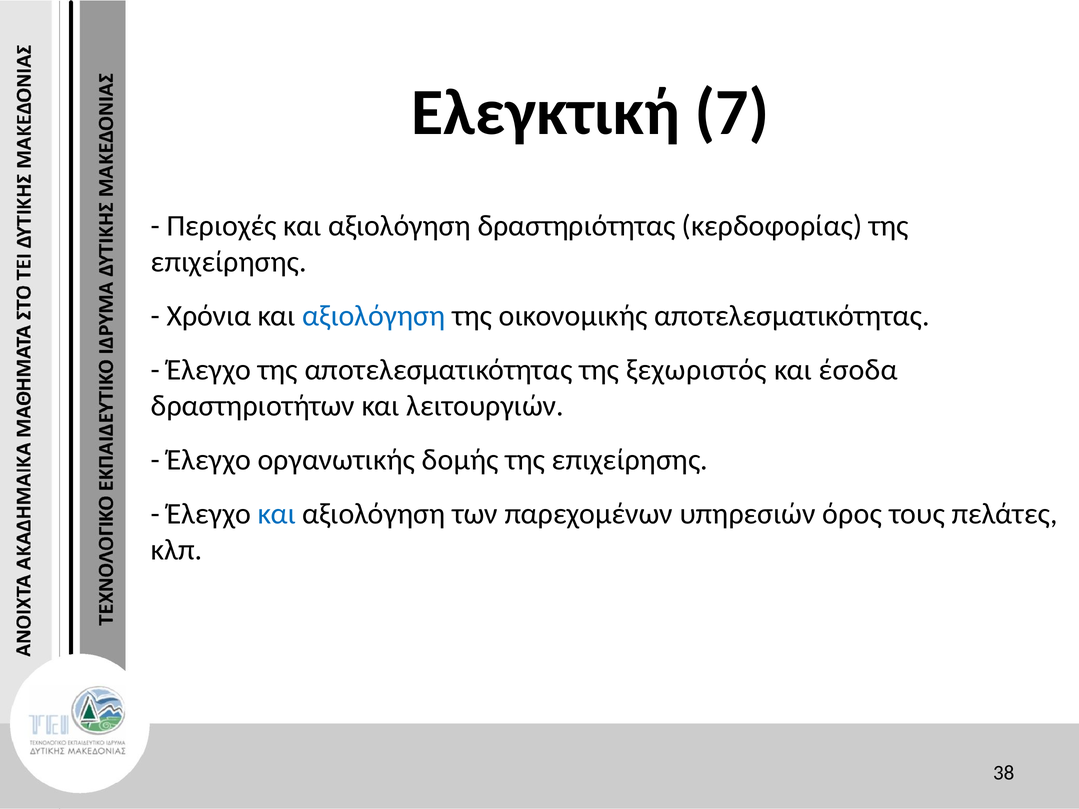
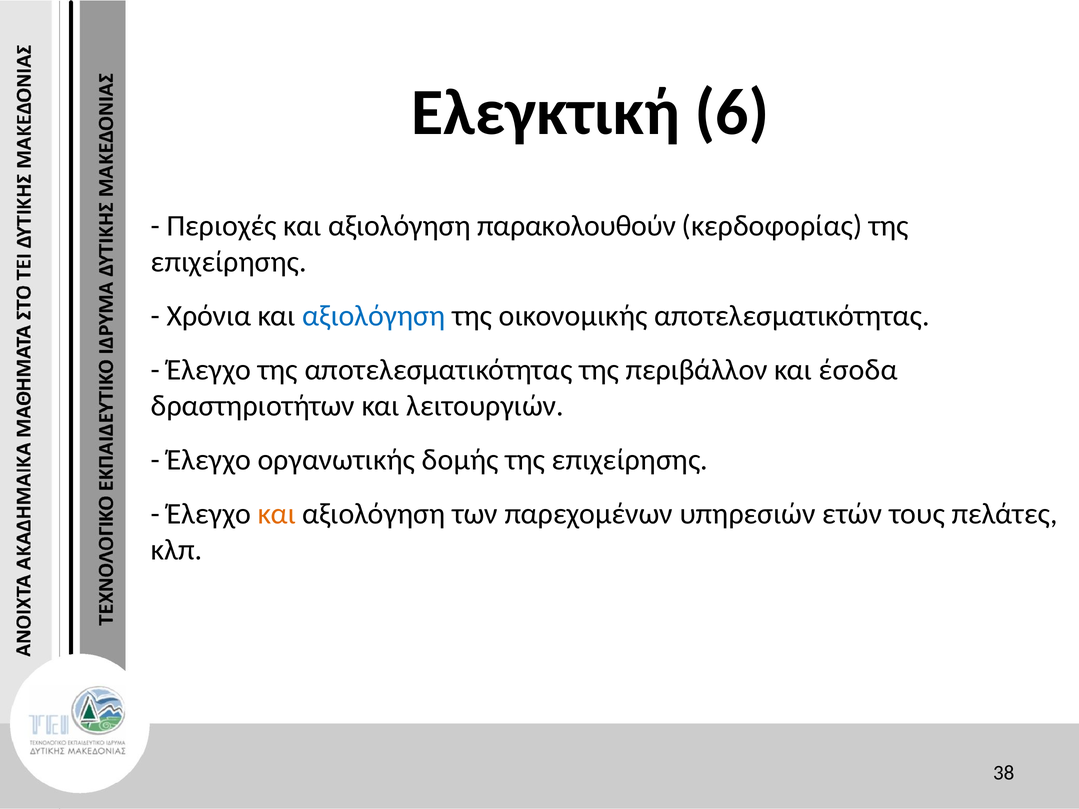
7: 7 -> 6
δραστηριότητας: δραστηριότητας -> παρακολουθούν
ξεχωριστός: ξεχωριστός -> περιβάλλον
και at (277, 514) colour: blue -> orange
όρος: όρος -> ετών
